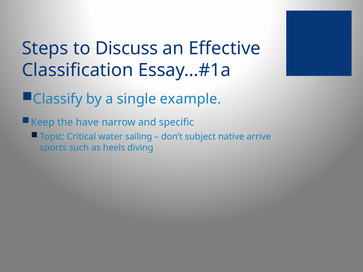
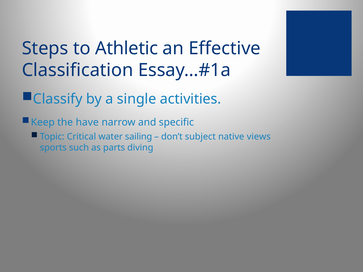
Discuss: Discuss -> Athletic
example: example -> activities
arrive: arrive -> views
heels: heels -> parts
